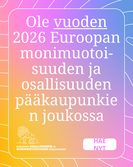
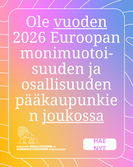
joukossa underline: none -> present
